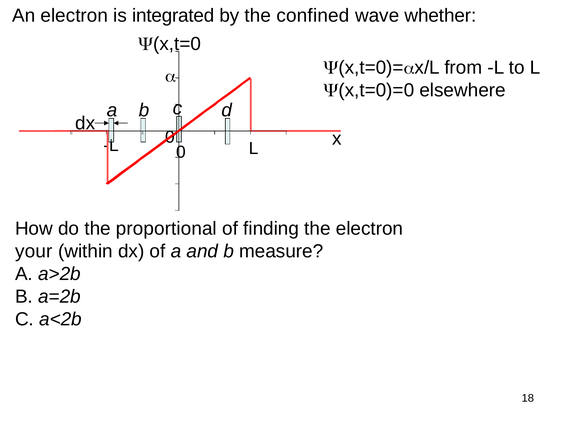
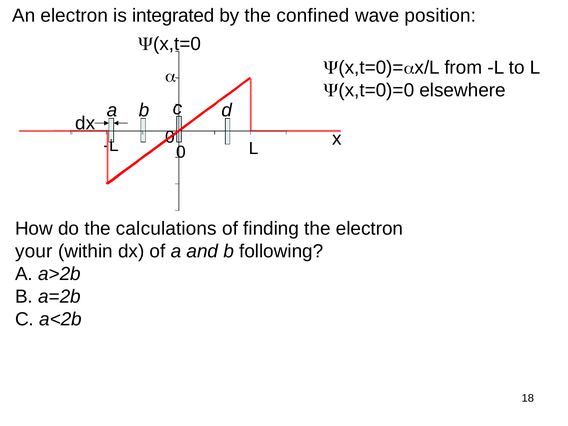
whether: whether -> position
proportional: proportional -> calculations
measure: measure -> following
